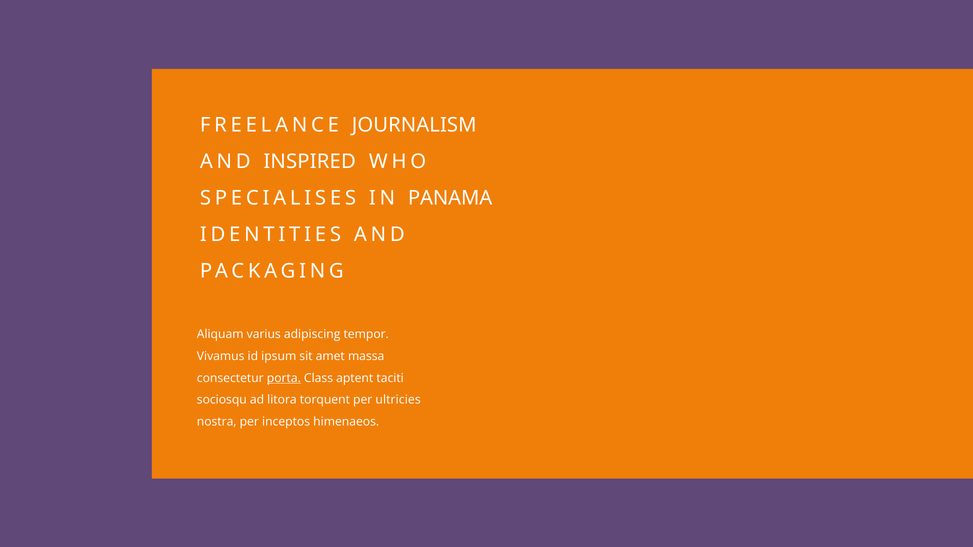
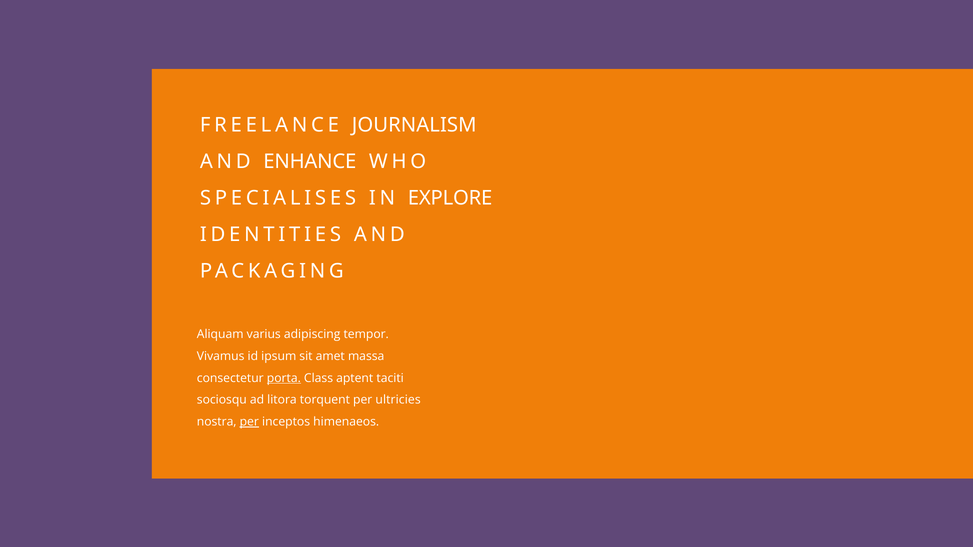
INSPIRED: INSPIRED -> ENHANCE
PANAMA: PANAMA -> EXPLORE
per at (249, 422) underline: none -> present
